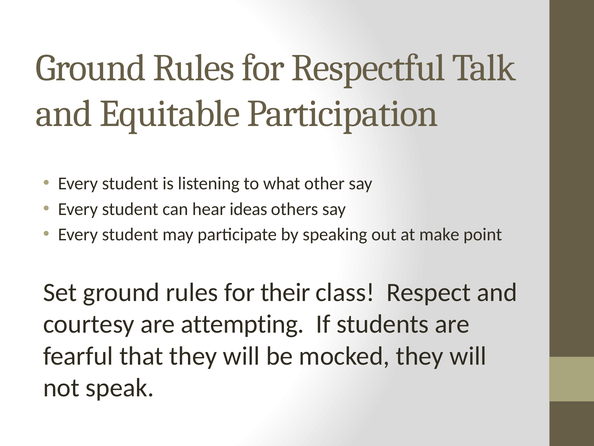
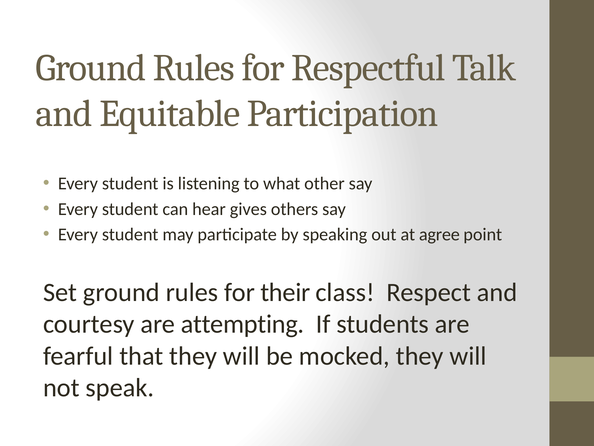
ideas: ideas -> gives
make: make -> agree
